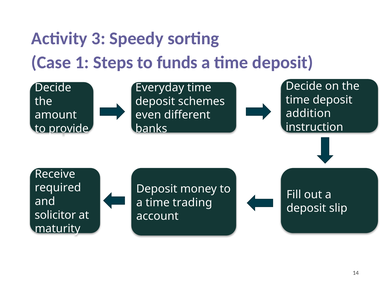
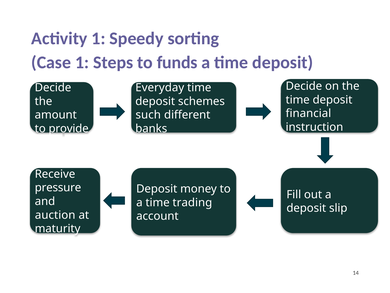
Activity 3: 3 -> 1
addition: addition -> financial
even: even -> such
required: required -> pressure
solicitor: solicitor -> auction
